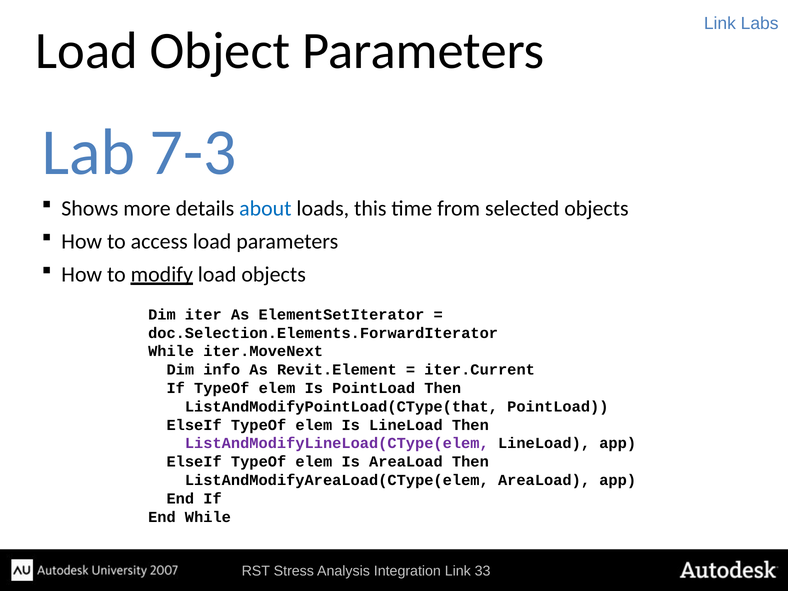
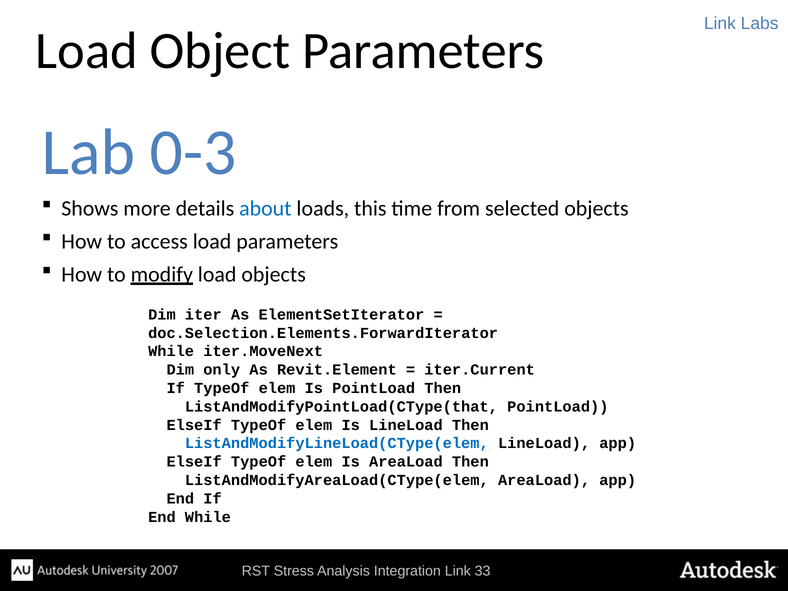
7-3: 7-3 -> 0-3
info: info -> only
ListAndModifyLineLoad(CType(elem colour: purple -> blue
